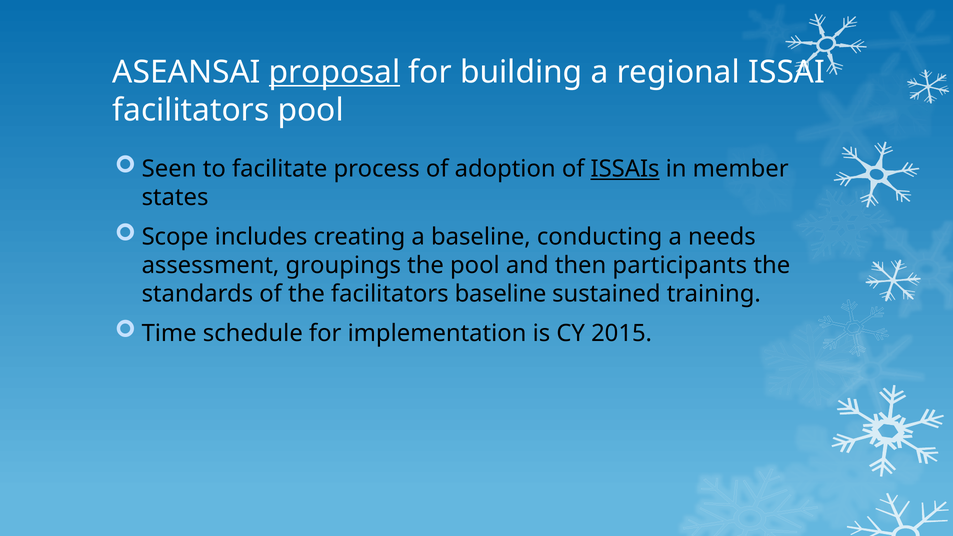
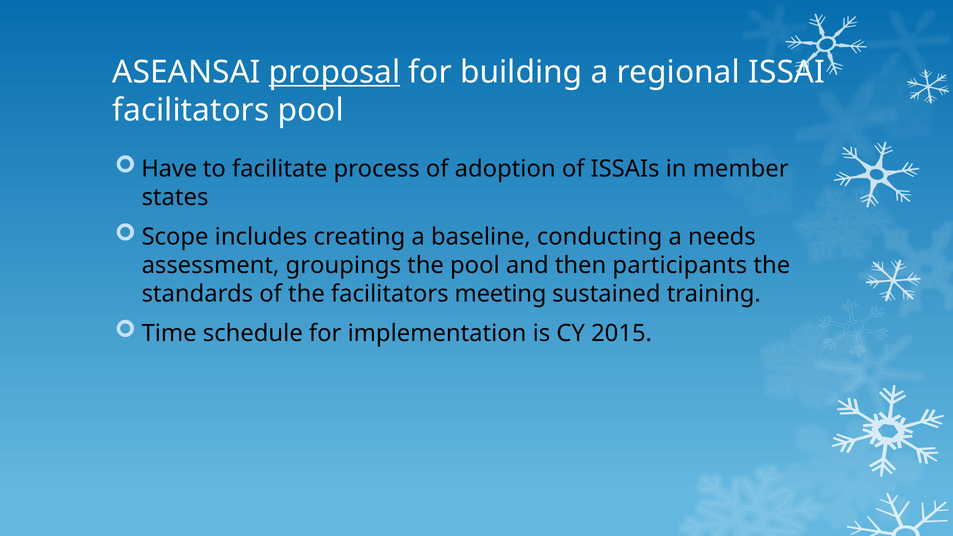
Seen: Seen -> Have
ISSAIs underline: present -> none
facilitators baseline: baseline -> meeting
